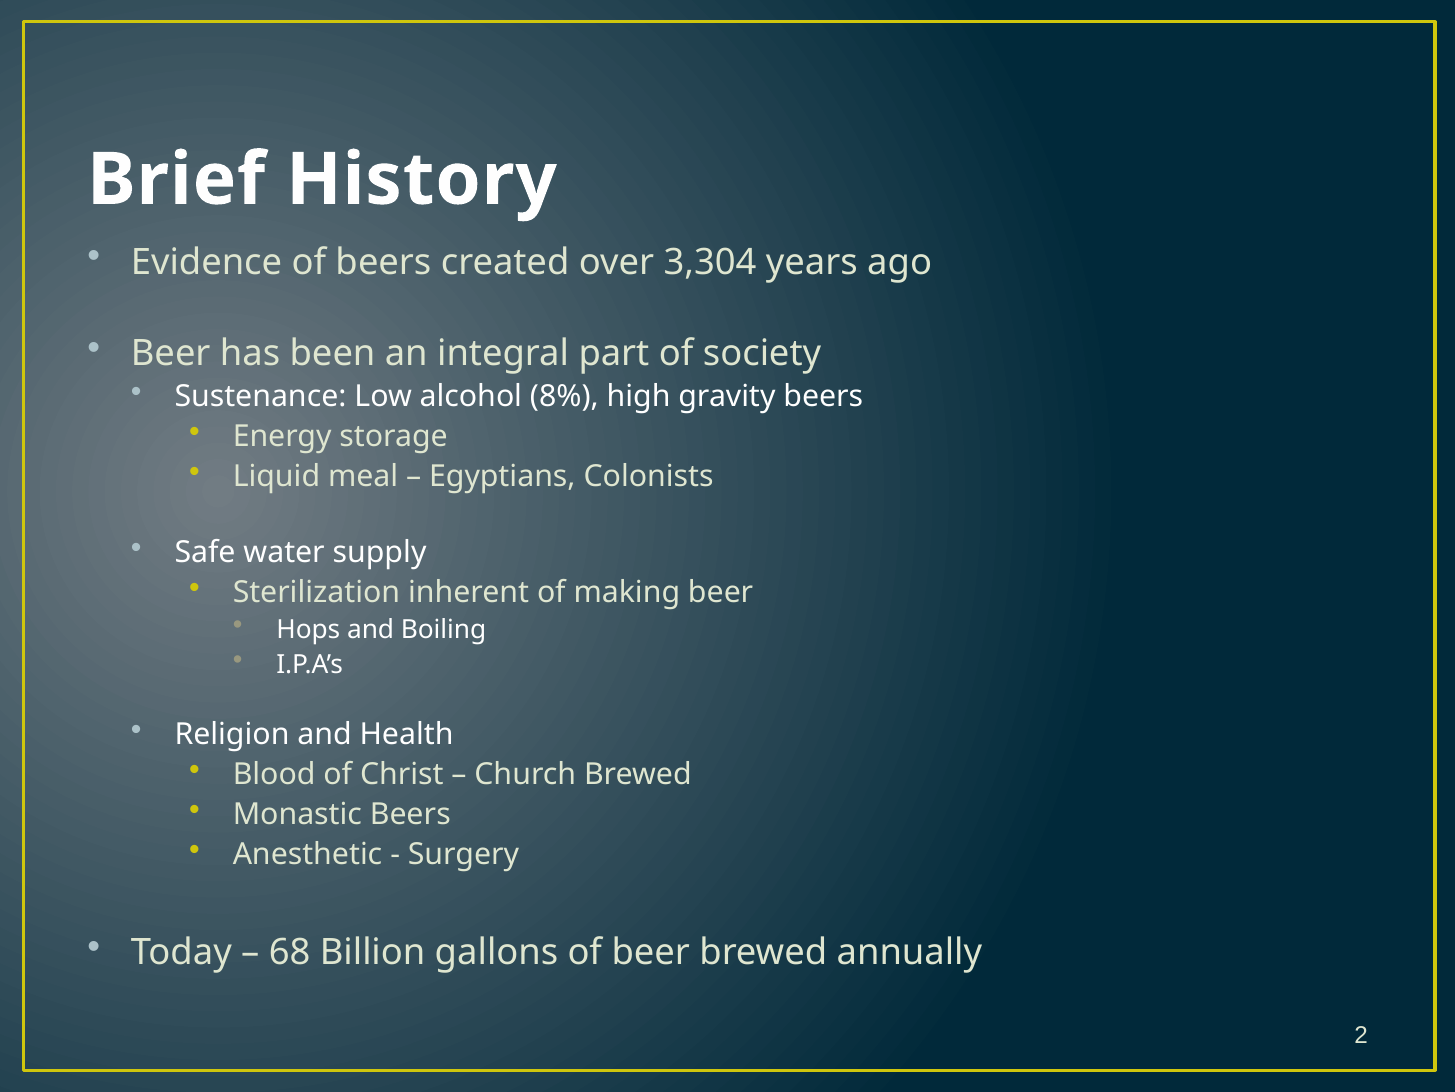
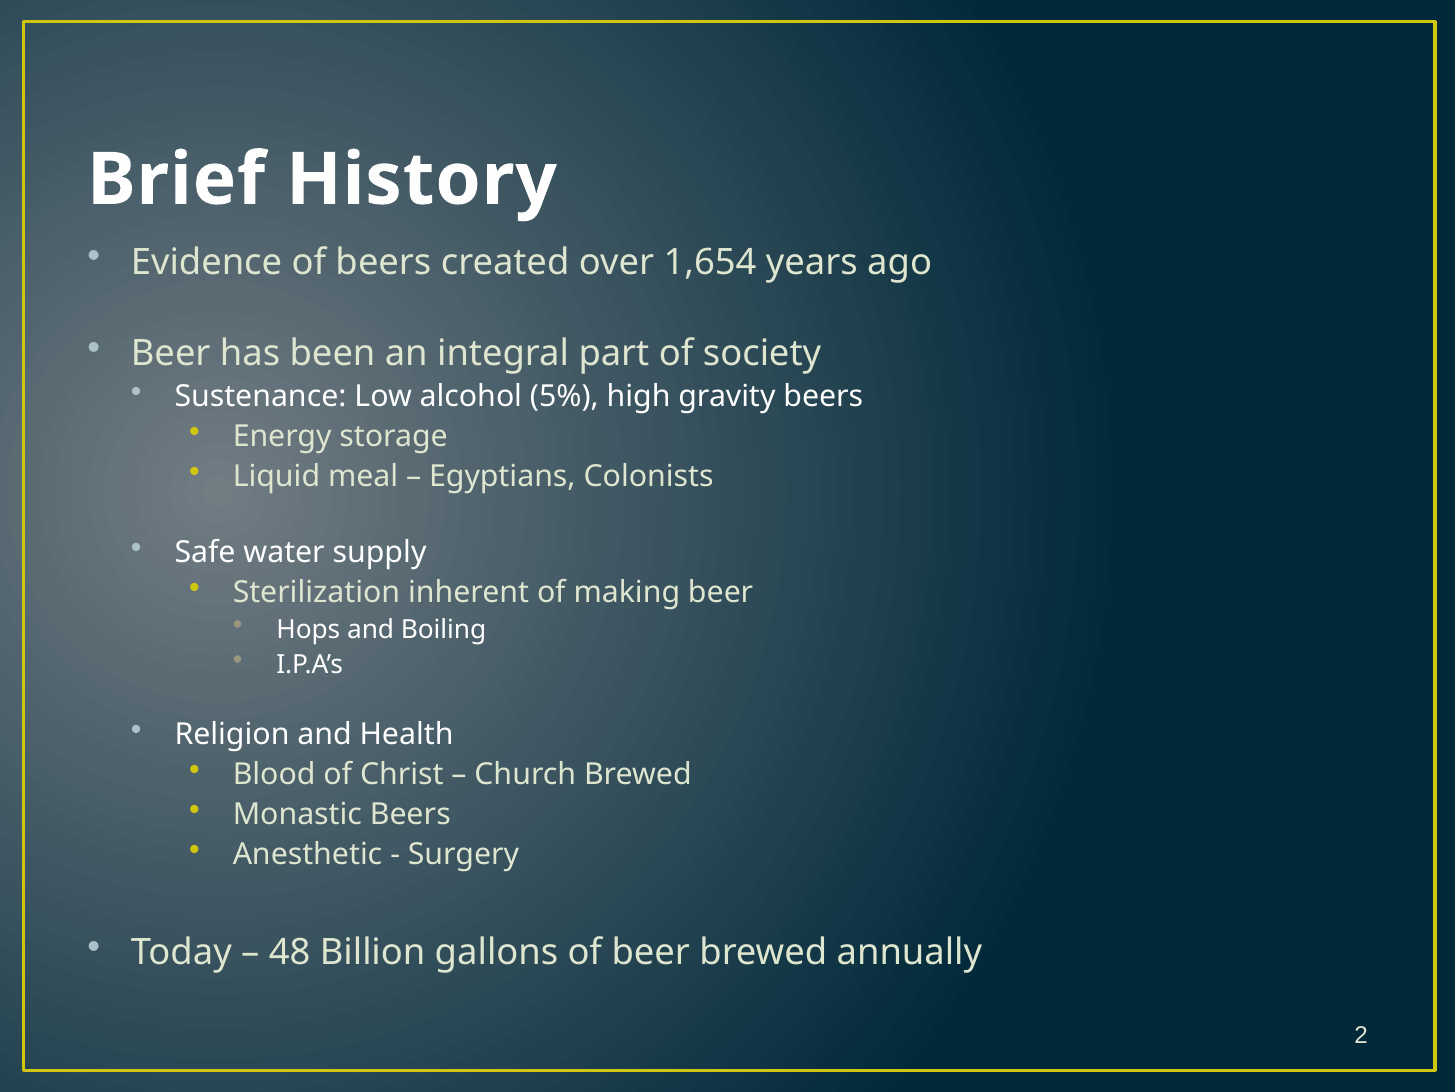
3,304: 3,304 -> 1,654
8%: 8% -> 5%
68: 68 -> 48
